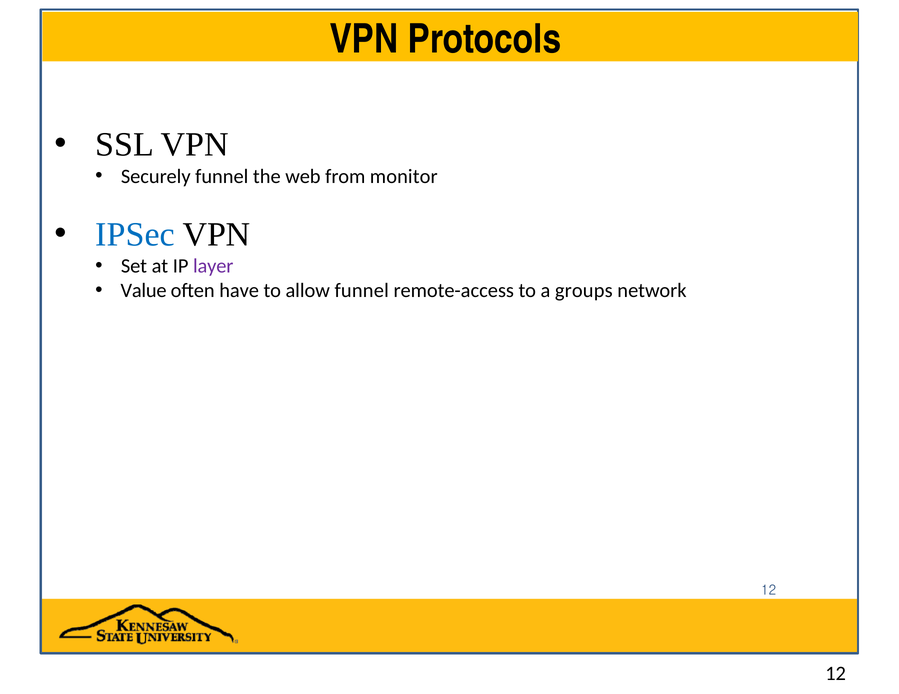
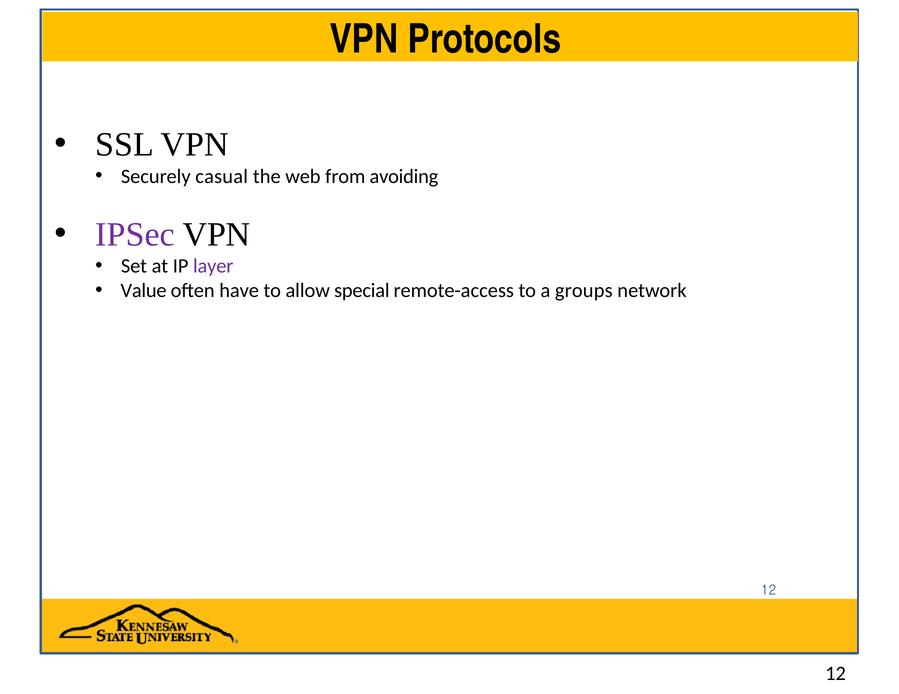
Securely funnel: funnel -> casual
monitor: monitor -> avoiding
IPSec colour: blue -> purple
allow funnel: funnel -> special
